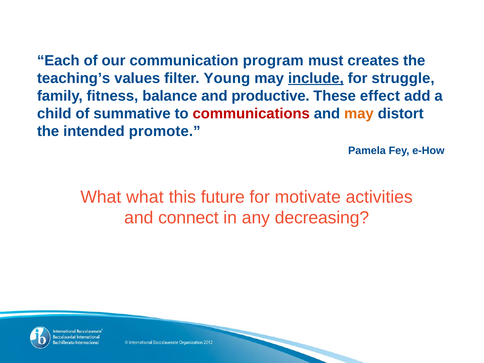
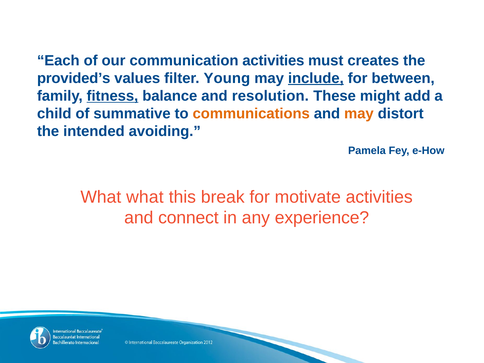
communication program: program -> activities
teaching’s: teaching’s -> provided’s
struggle: struggle -> between
fitness underline: none -> present
productive: productive -> resolution
effect: effect -> might
communications colour: red -> orange
promote: promote -> avoiding
future: future -> break
decreasing: decreasing -> experience
